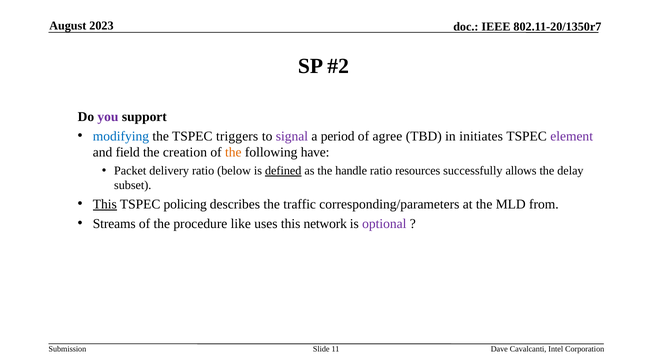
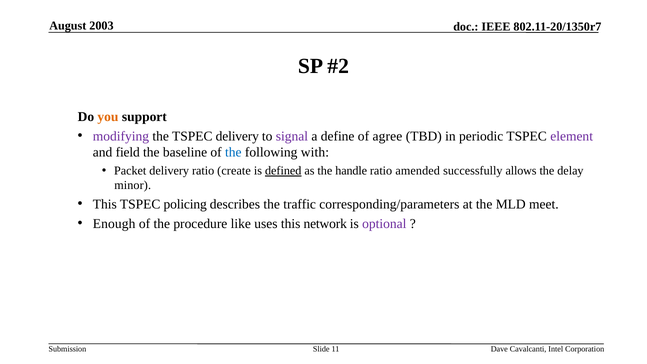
2023: 2023 -> 2003
you colour: purple -> orange
modifying colour: blue -> purple
TSPEC triggers: triggers -> delivery
period: period -> define
initiates: initiates -> periodic
creation: creation -> baseline
the at (233, 152) colour: orange -> blue
have: have -> with
below: below -> create
resources: resources -> amended
subset: subset -> minor
This at (105, 204) underline: present -> none
from: from -> meet
Streams: Streams -> Enough
